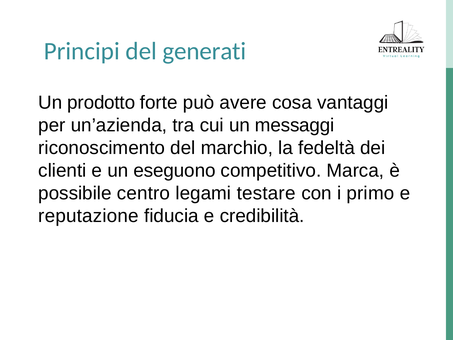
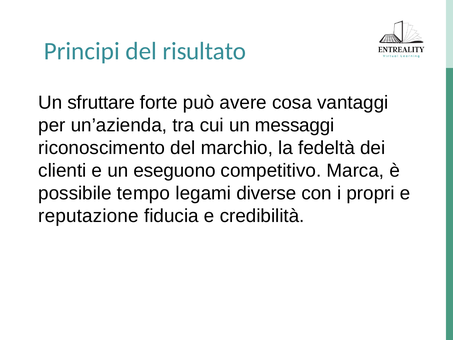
generati: generati -> risultato
prodotto: prodotto -> sfruttare
centro: centro -> tempo
testare: testare -> diverse
primo: primo -> propri
